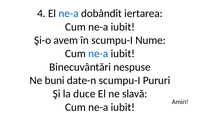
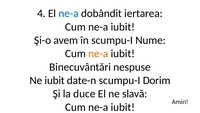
ne-a at (98, 53) colour: blue -> orange
Ne buni: buni -> iubit
Pururi: Pururi -> Dorim
